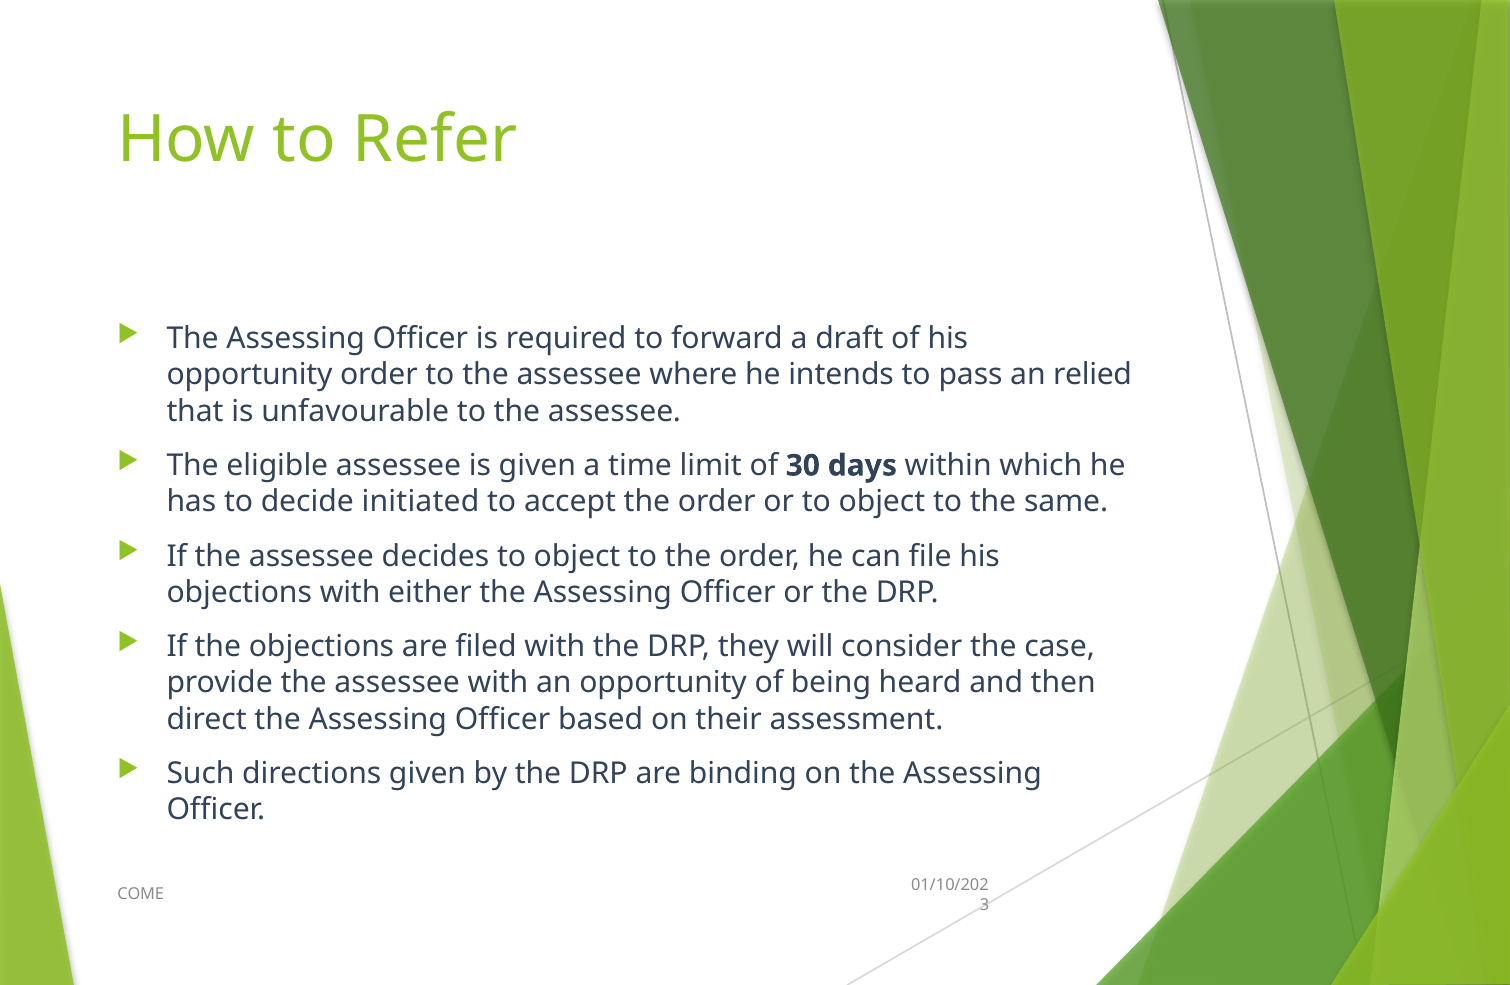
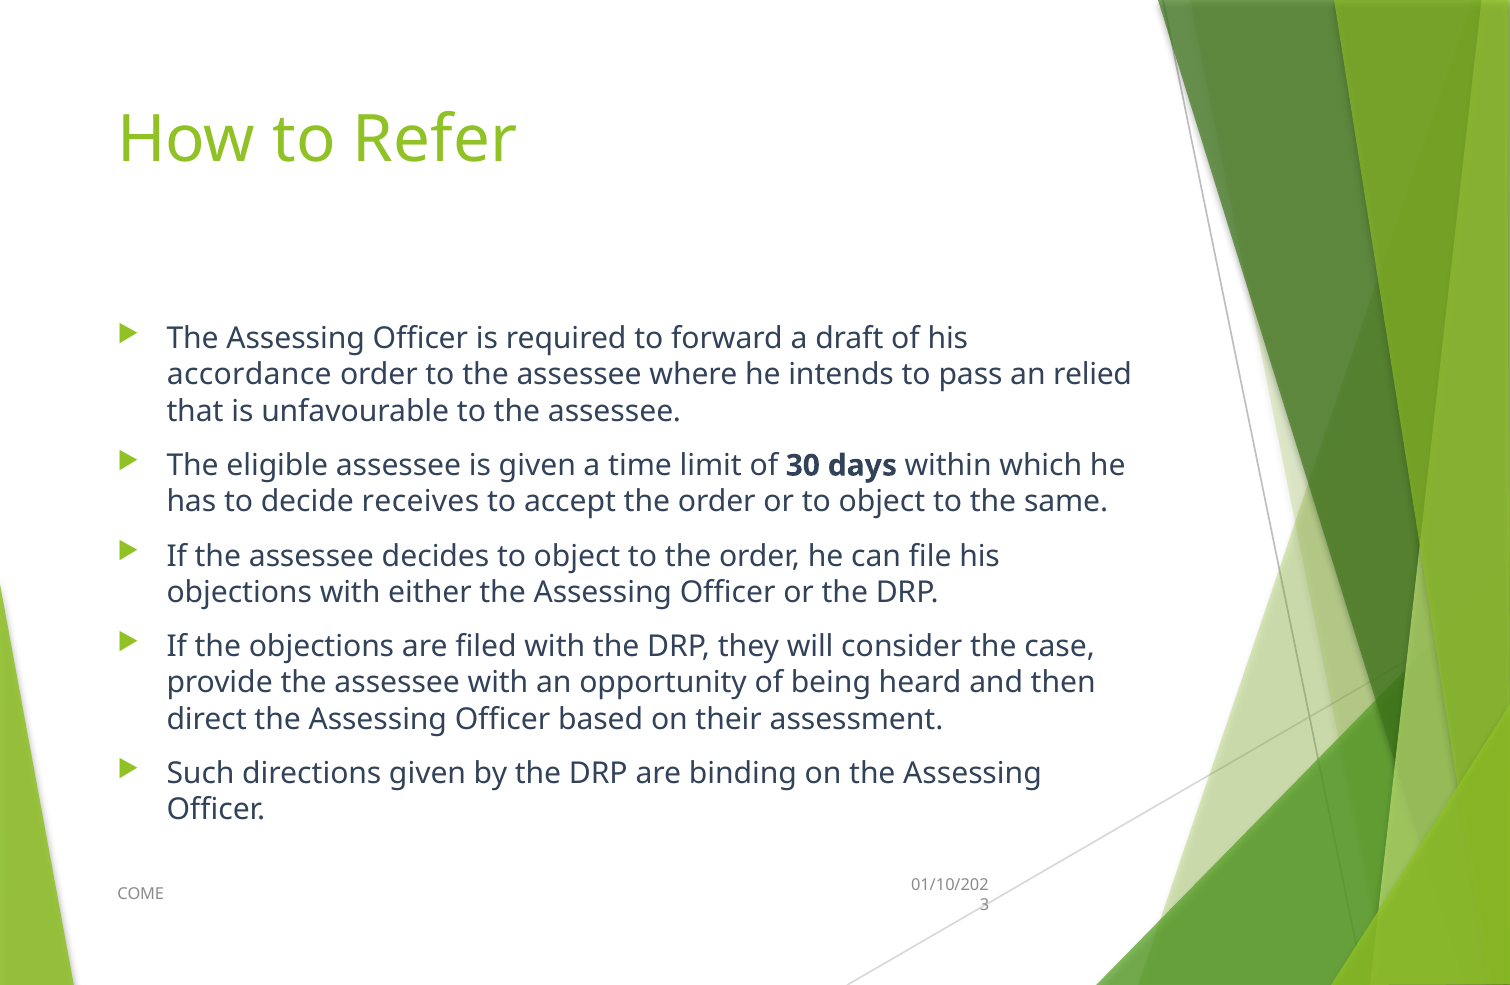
opportunity at (250, 375): opportunity -> accordance
initiated: initiated -> receives
